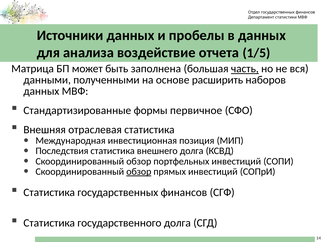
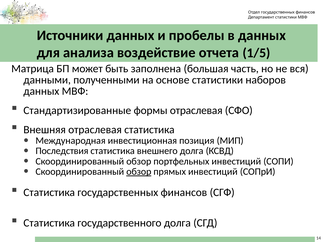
часть underline: present -> none
основе расширить: расширить -> статистики
формы первичное: первичное -> отраслевая
